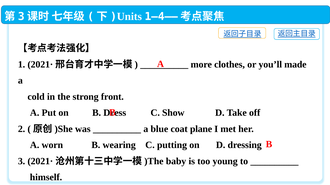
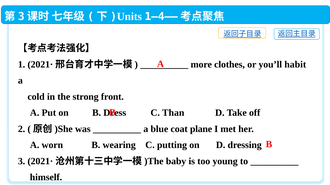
made: made -> habit
Show: Show -> Than
